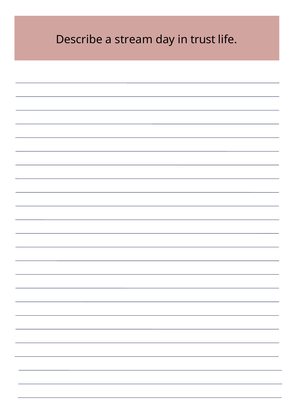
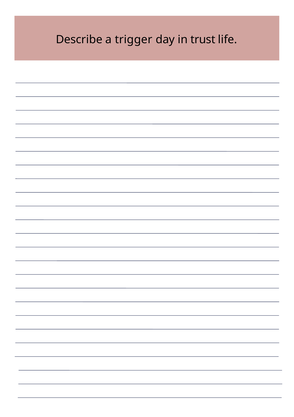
stream: stream -> trigger
